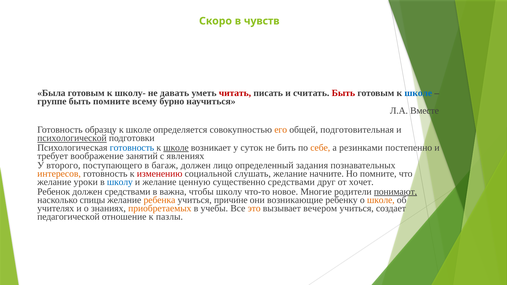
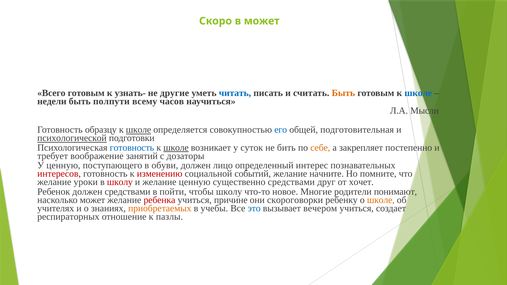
в чувств: чувств -> может
Была: Была -> Всего
школу-: школу- -> узнать-
давать: давать -> другие
читать colour: red -> blue
Быть at (343, 93) colour: red -> orange
группе: группе -> недели
быть помните: помните -> полпути
бурно: бурно -> часов
Вместе: Вместе -> Мысли
школе at (139, 130) underline: none -> present
его colour: orange -> blue
резинками: резинками -> закрепляет
явлениях: явлениях -> дозаторы
У второго: второго -> ценную
багаж: багаж -> обуви
задания: задания -> интерес
интересов colour: orange -> red
слушать: слушать -> событий
школу at (120, 182) colour: blue -> red
важна: важна -> пойти
понимают underline: present -> none
насколько спицы: спицы -> может
ребенка colour: orange -> red
возникающие: возникающие -> скороговорки
это colour: orange -> blue
педагогической: педагогической -> респираторных
